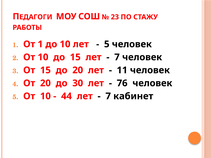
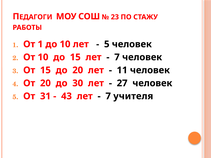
76: 76 -> 27
5 От 10: 10 -> 31
44: 44 -> 43
кабинет: кабинет -> учителя
